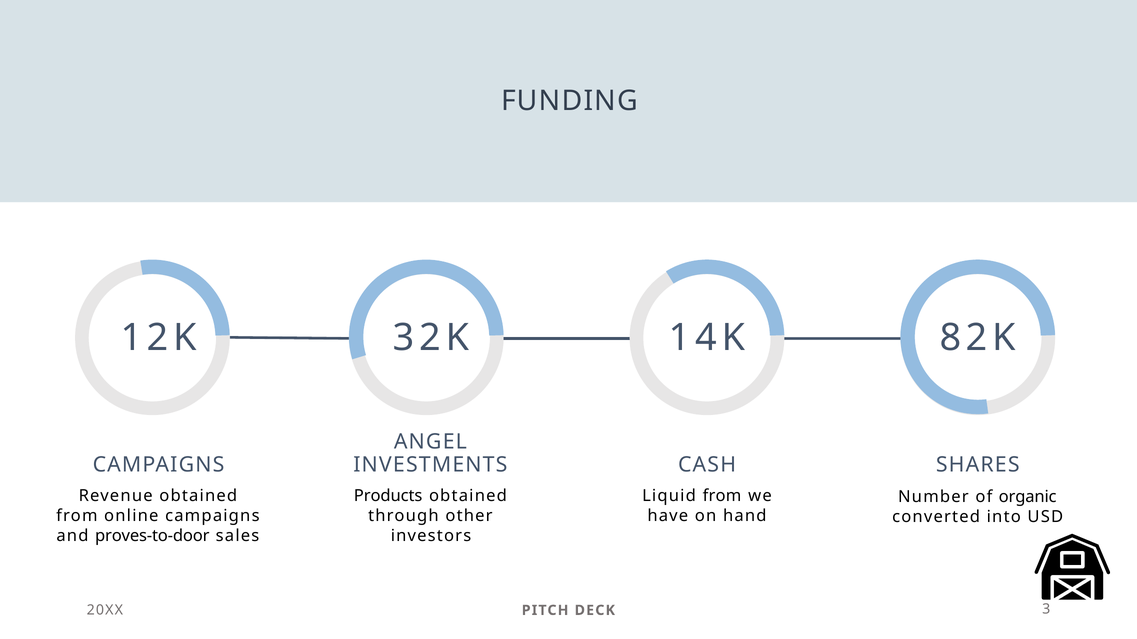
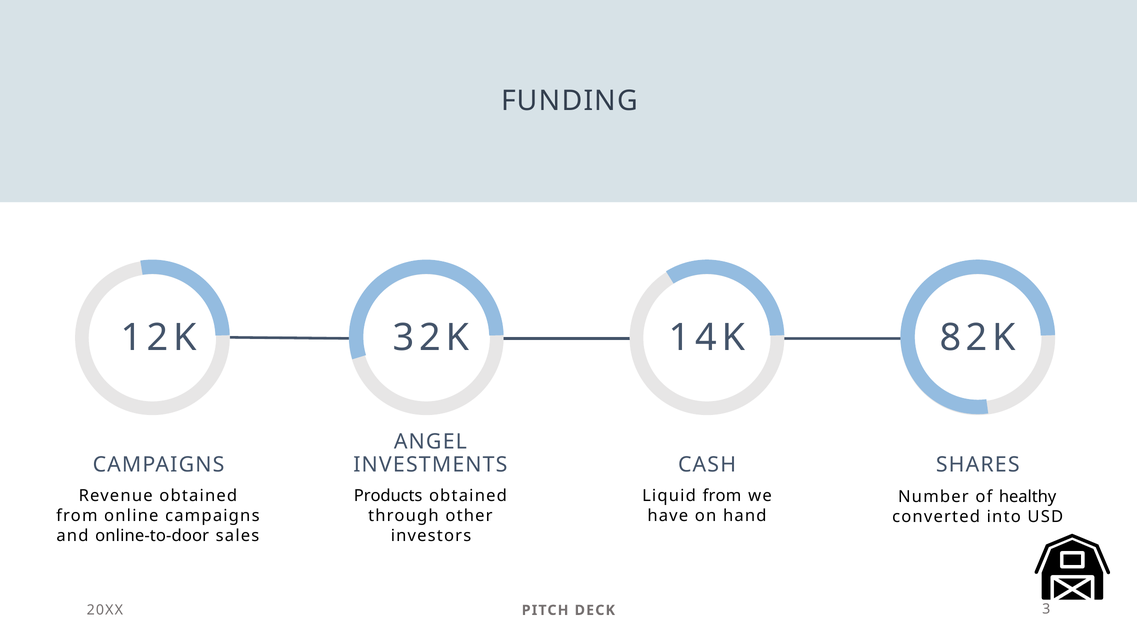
organic: organic -> healthy
proves-to-door: proves-to-door -> online-to-door
